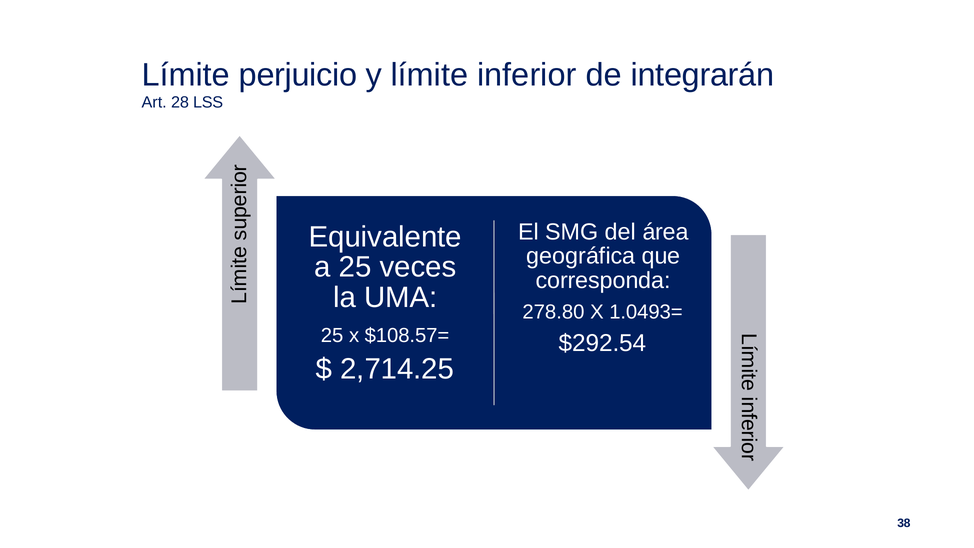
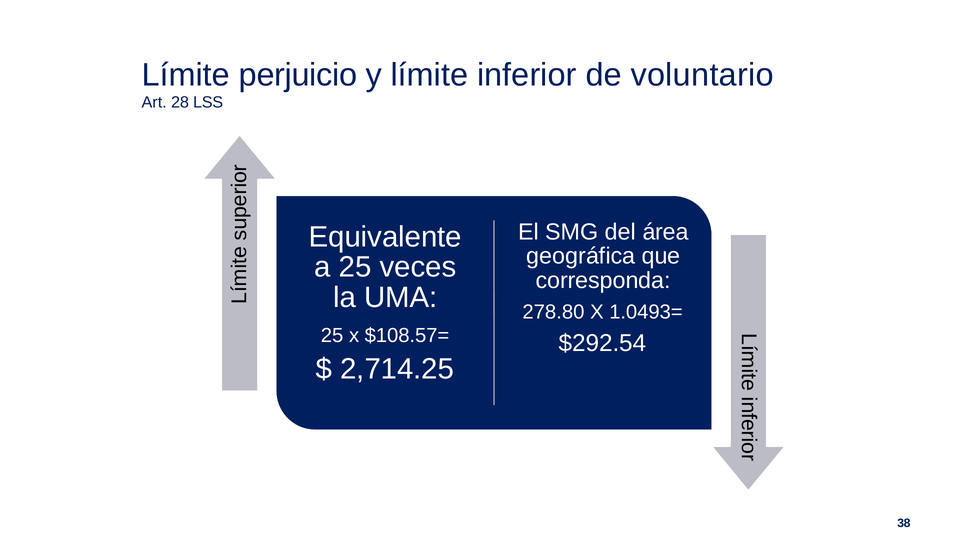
integrarán: integrarán -> voluntario
